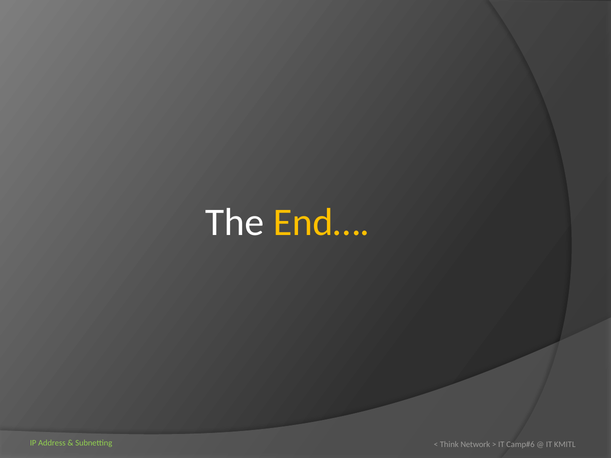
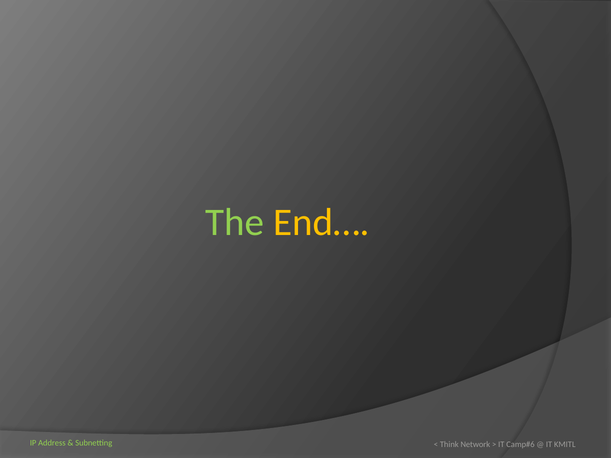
The colour: white -> light green
